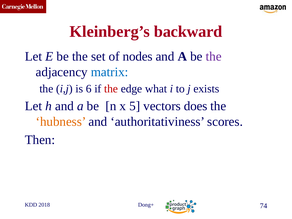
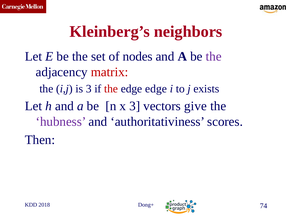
backward: backward -> neighbors
matrix colour: blue -> red
is 6: 6 -> 3
edge what: what -> edge
x 5: 5 -> 3
does: does -> give
hubness colour: orange -> purple
